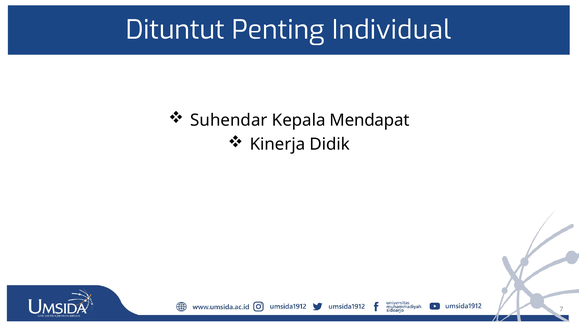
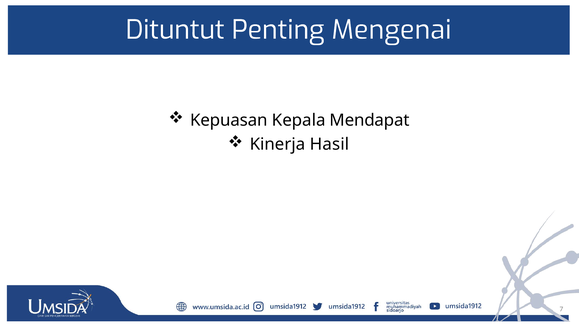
Individual: Individual -> Mengenai
Suhendar: Suhendar -> Kepuasan
Didik: Didik -> Hasil
